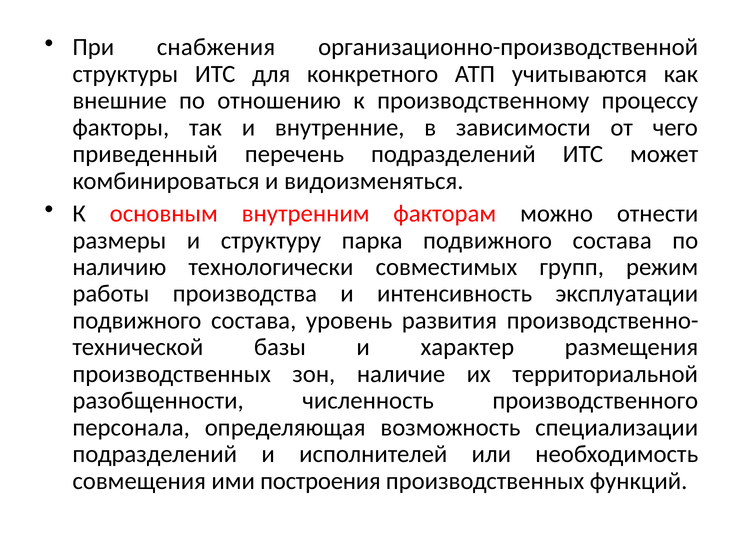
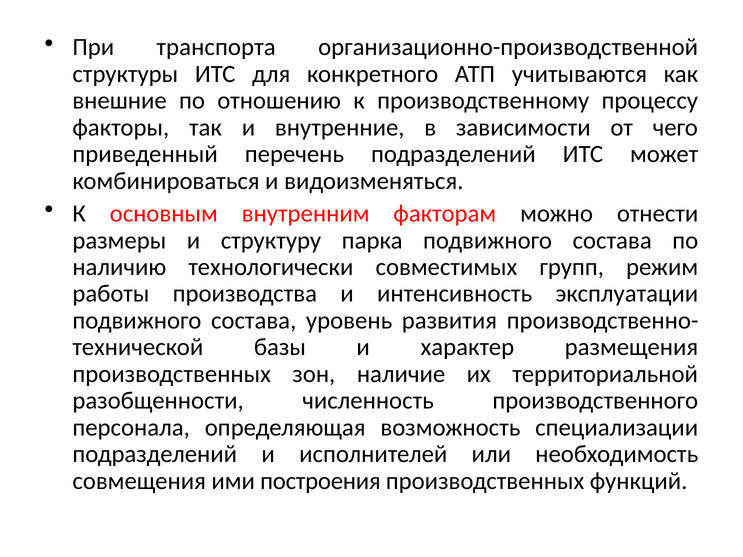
снабжения: снабжения -> транспорта
